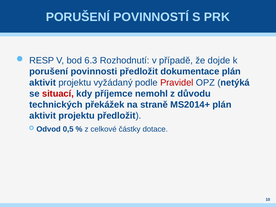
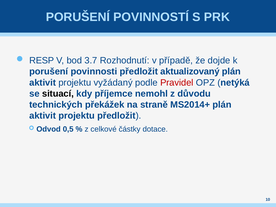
6.3: 6.3 -> 3.7
dokumentace: dokumentace -> aktualizovaný
situací colour: red -> black
